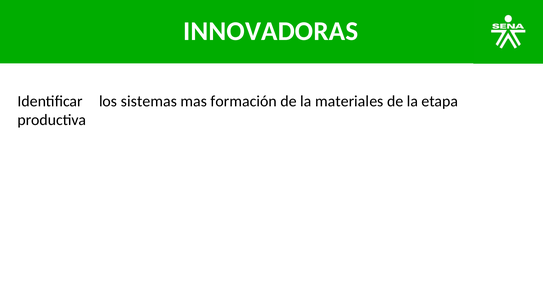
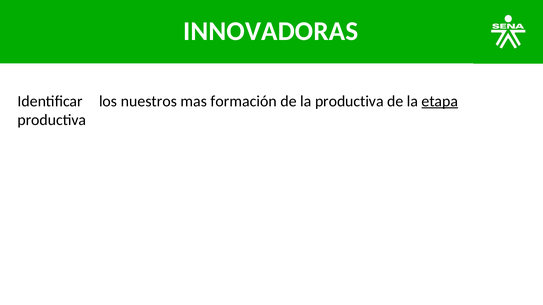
sistemas: sistemas -> nuestros
la materiales: materiales -> productiva
etapa underline: none -> present
